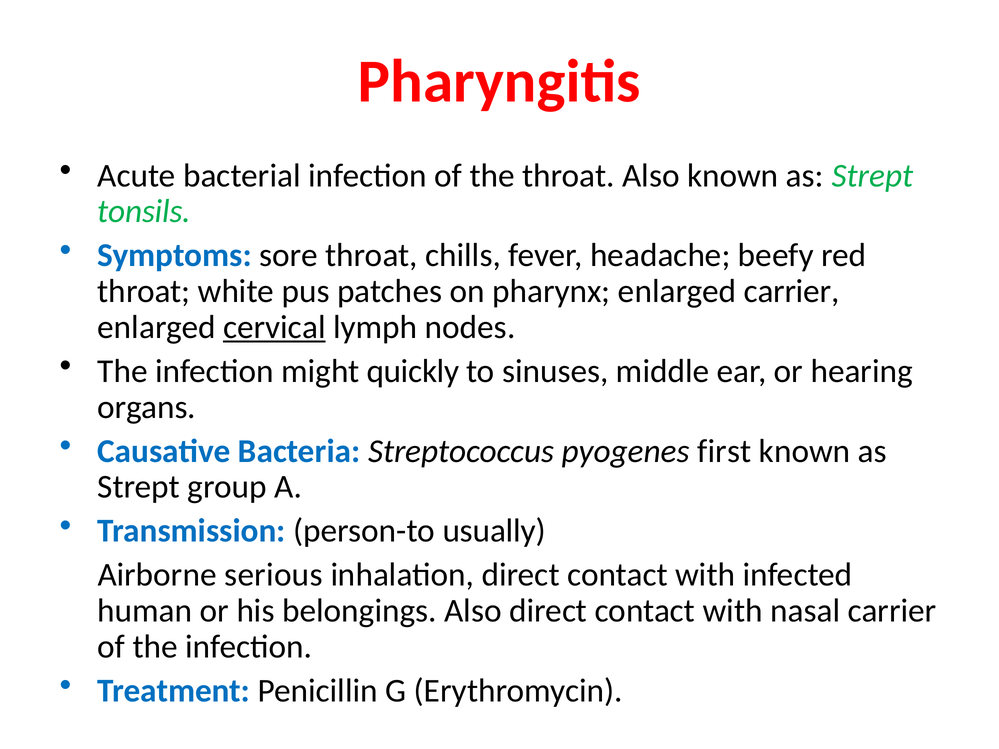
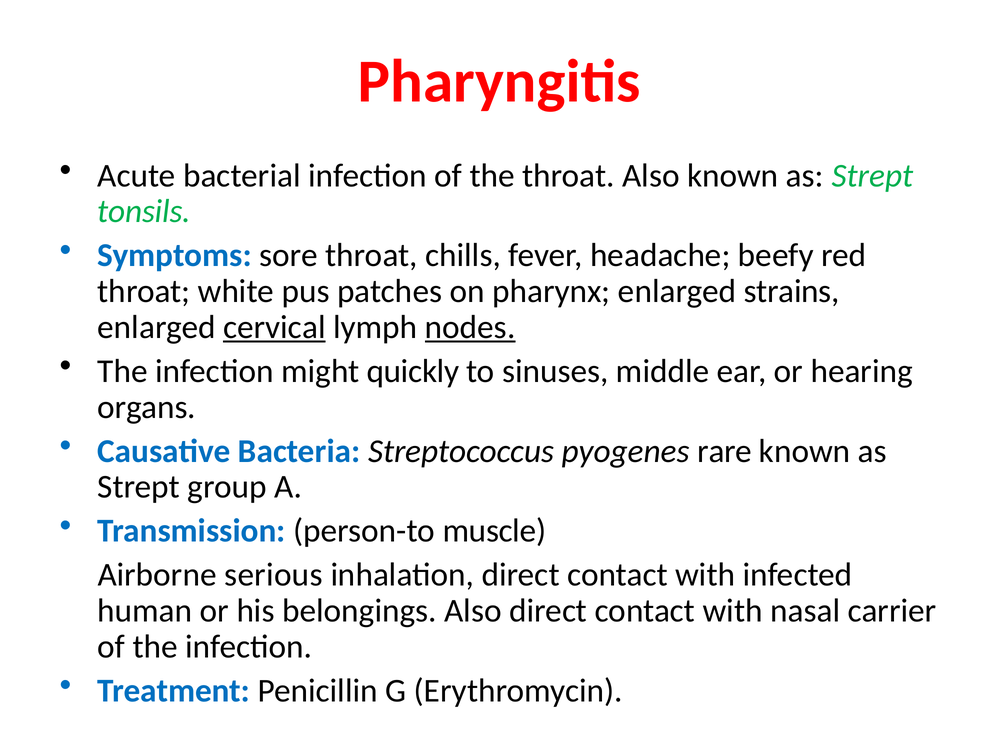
enlarged carrier: carrier -> strains
nodes underline: none -> present
first: first -> rare
usually: usually -> muscle
